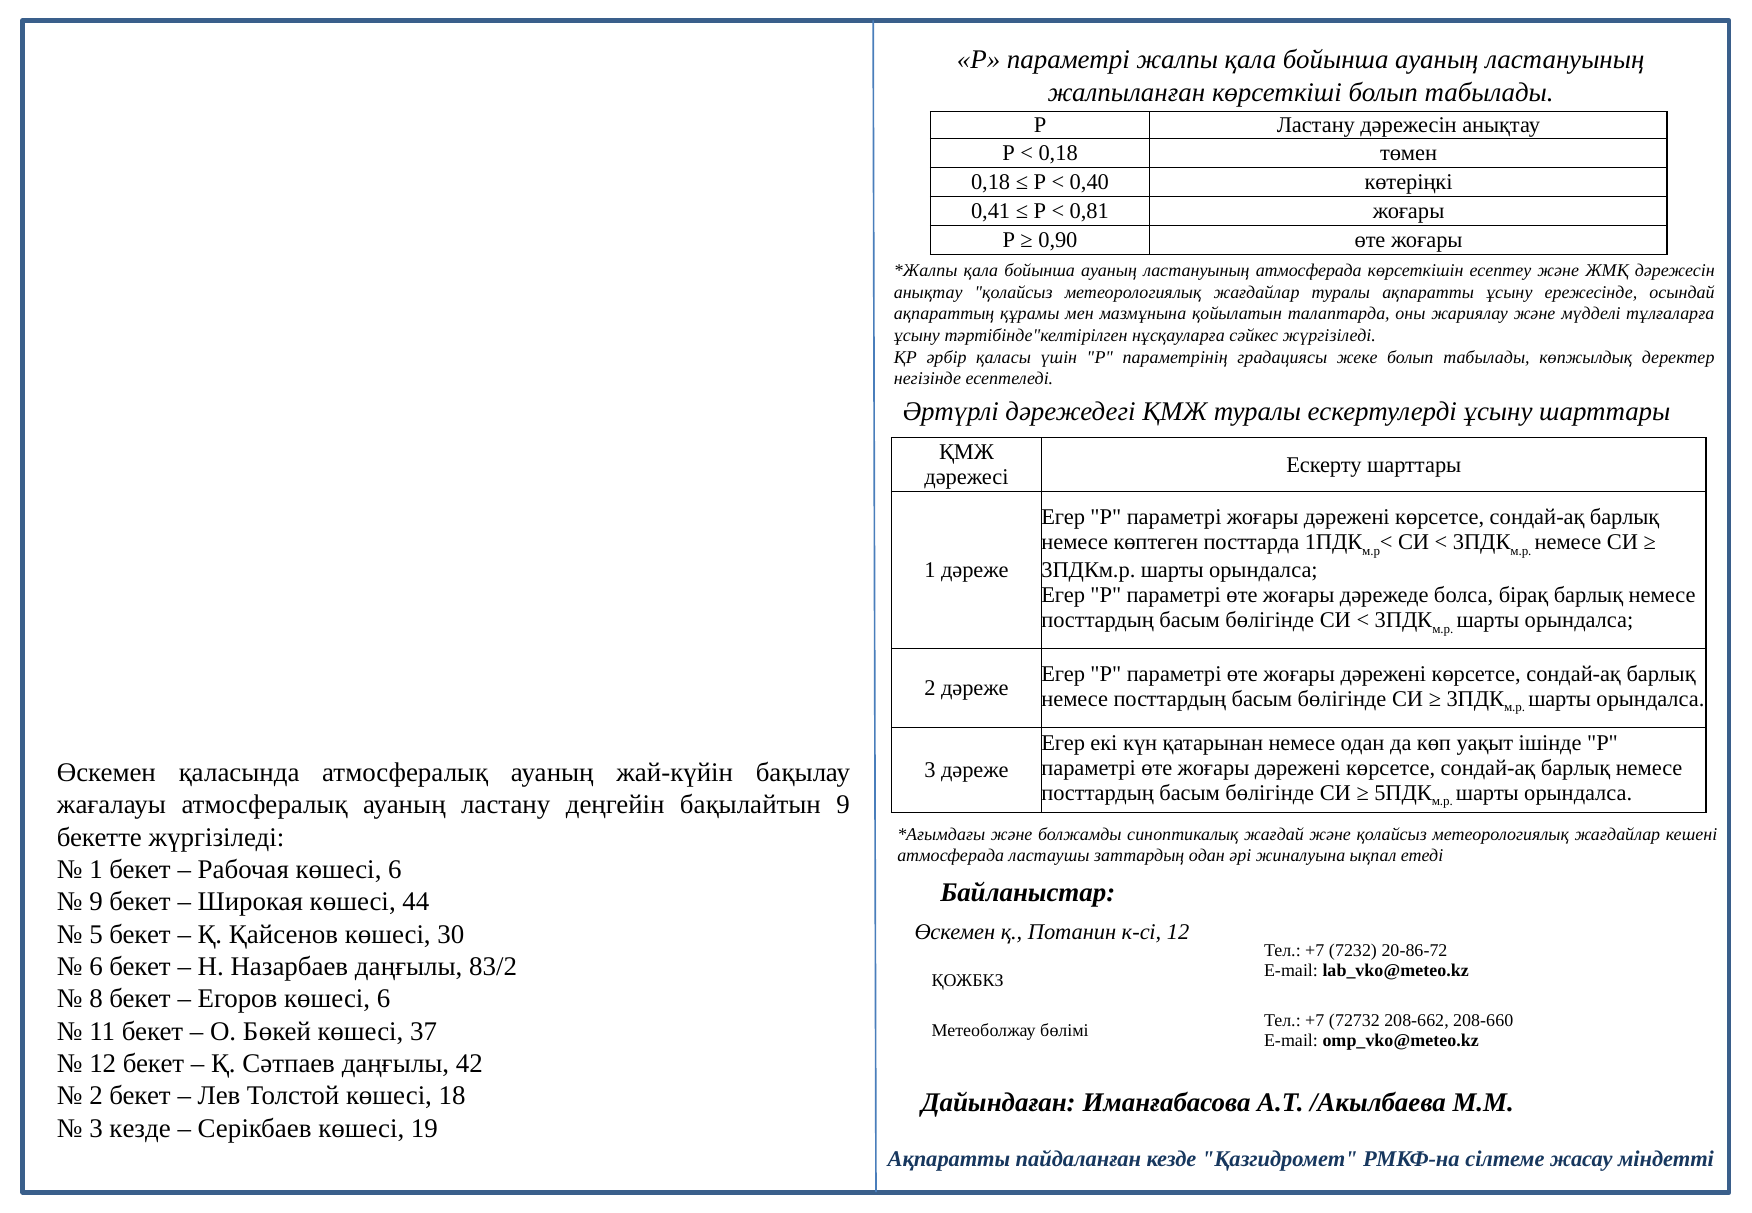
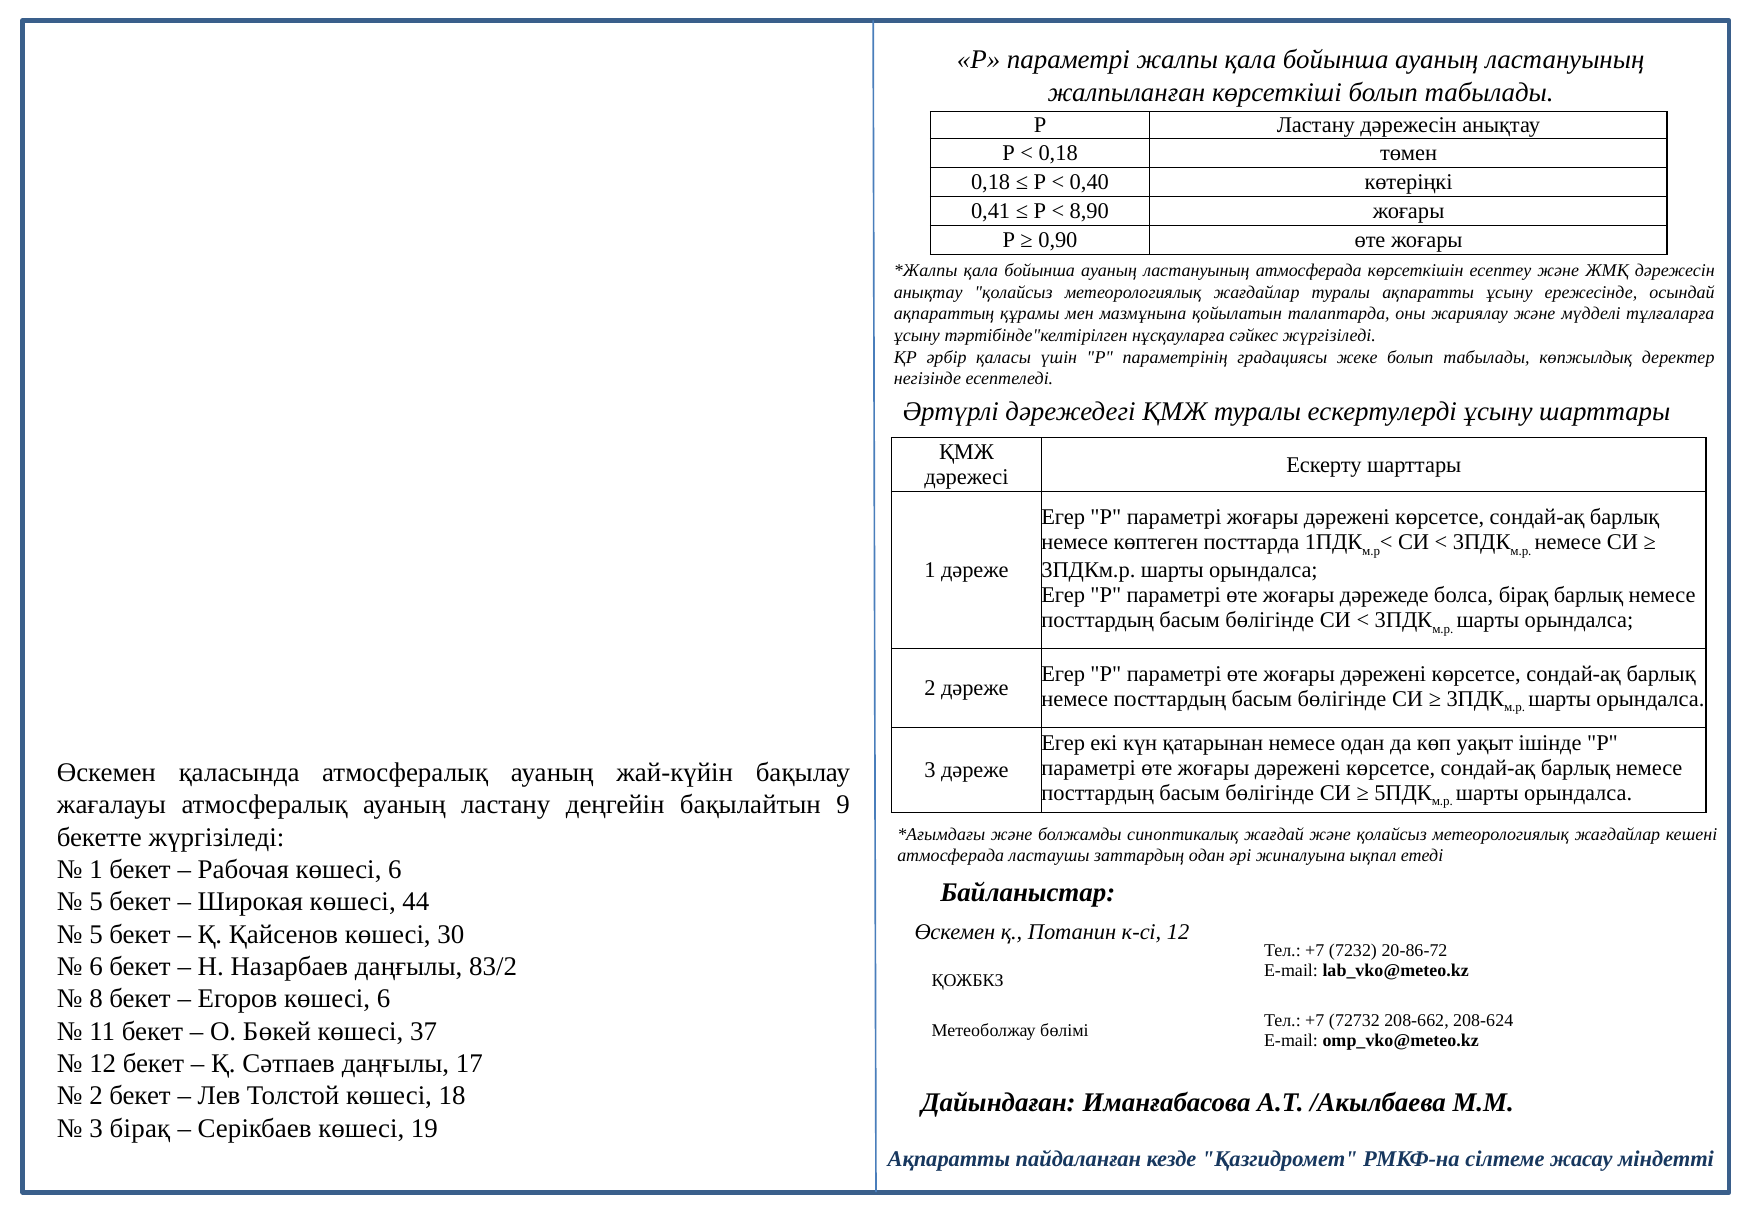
0,81: 0,81 -> 8,90
9 at (96, 902): 9 -> 5
208-660: 208-660 -> 208-624
42: 42 -> 17
3 кезде: кезде -> бірақ
